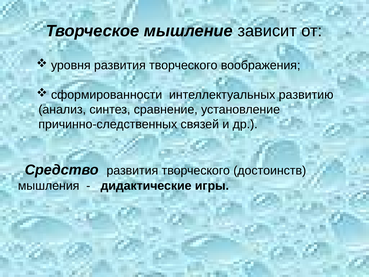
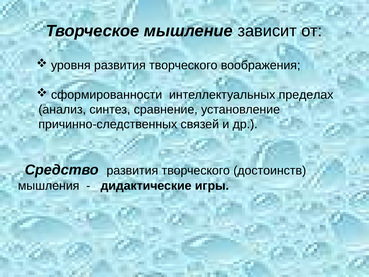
развитию: развитию -> пределах
